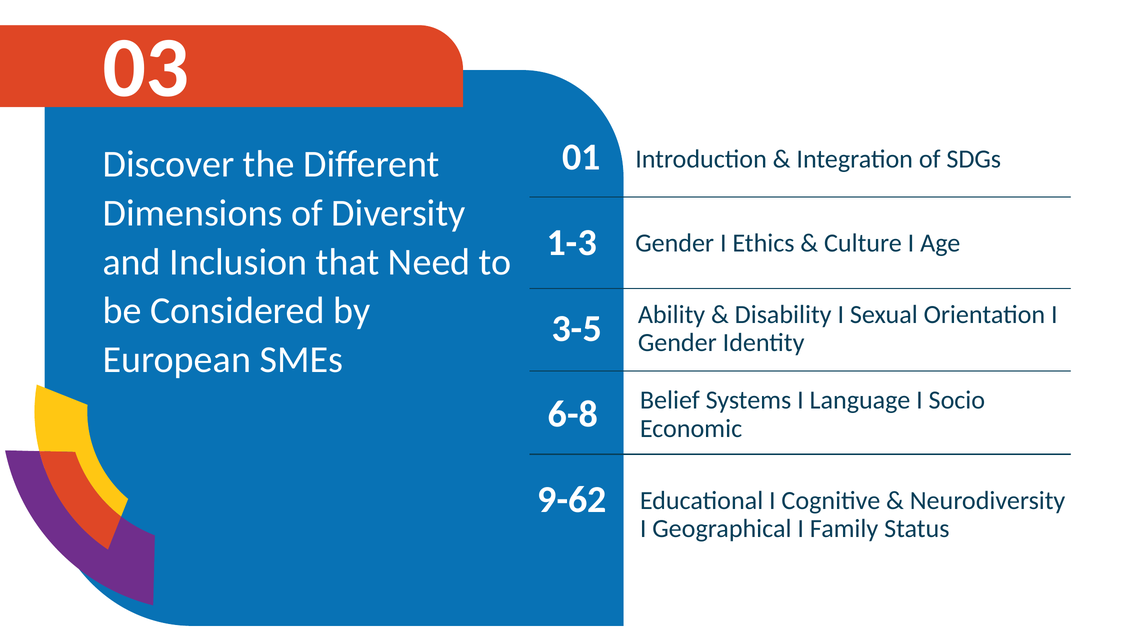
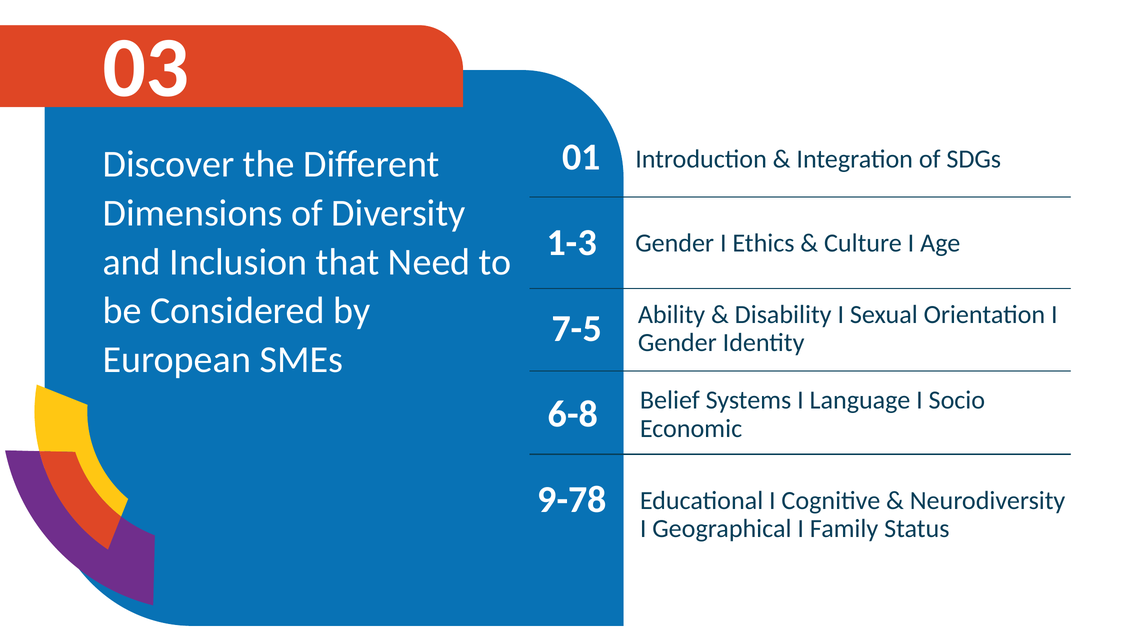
3-5: 3-5 -> 7-5
9-62: 9-62 -> 9-78
